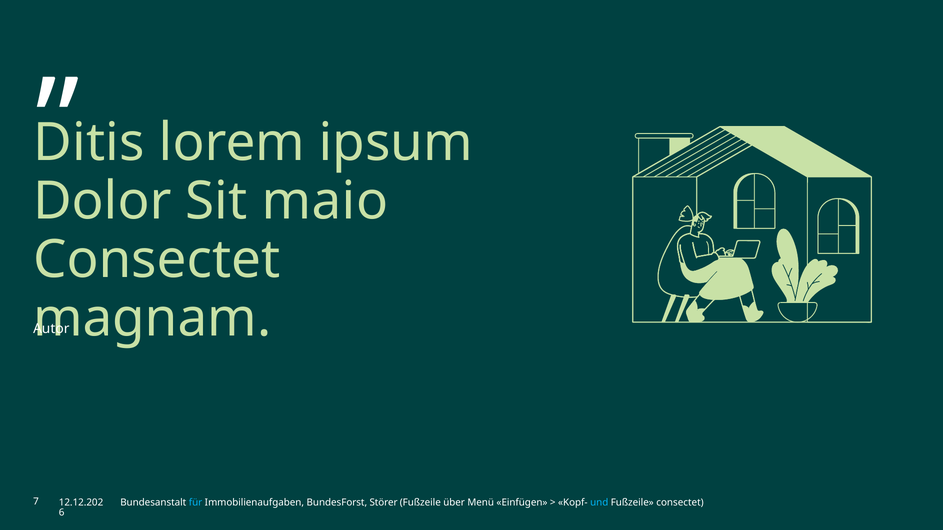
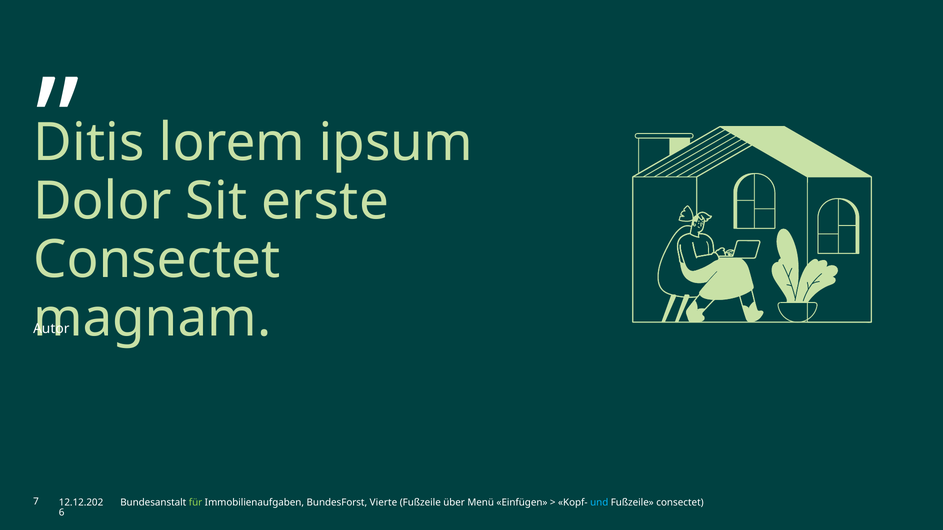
maio: maio -> erste
für colour: light blue -> light green
Störer: Störer -> Vierte
